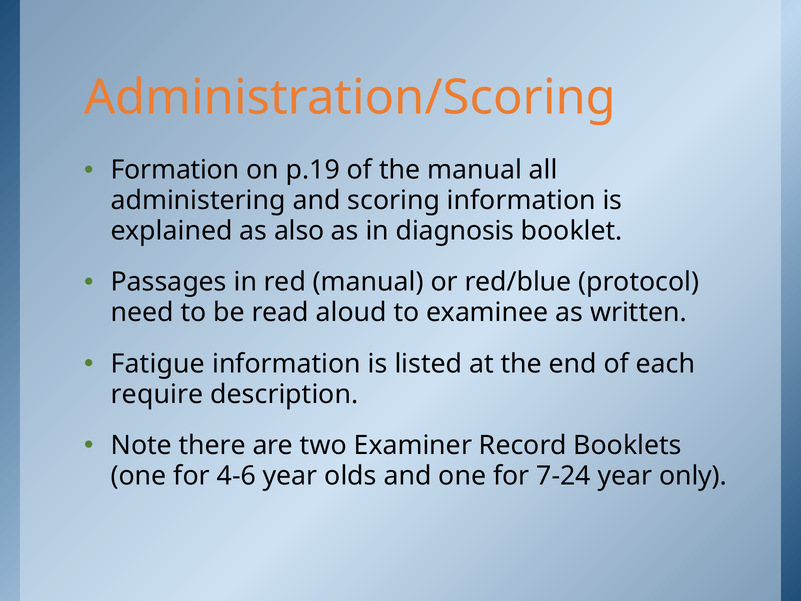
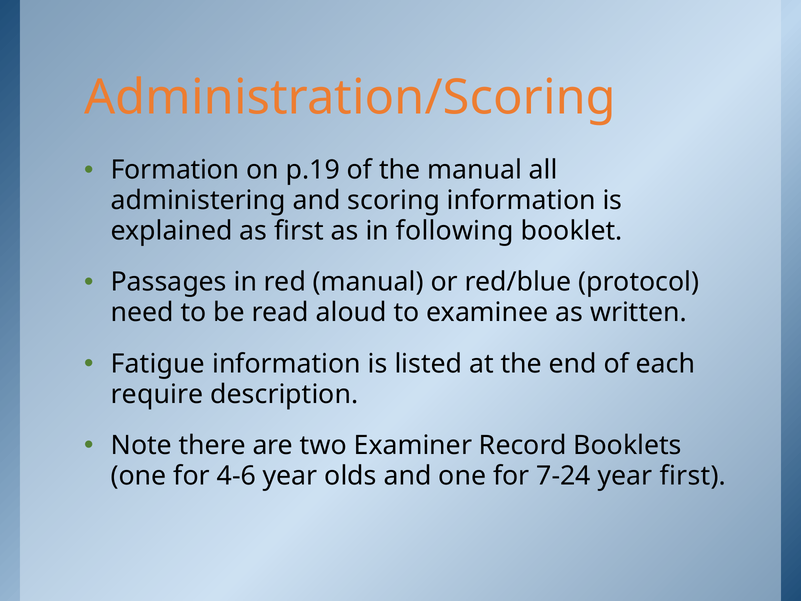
as also: also -> first
diagnosis: diagnosis -> following
year only: only -> first
